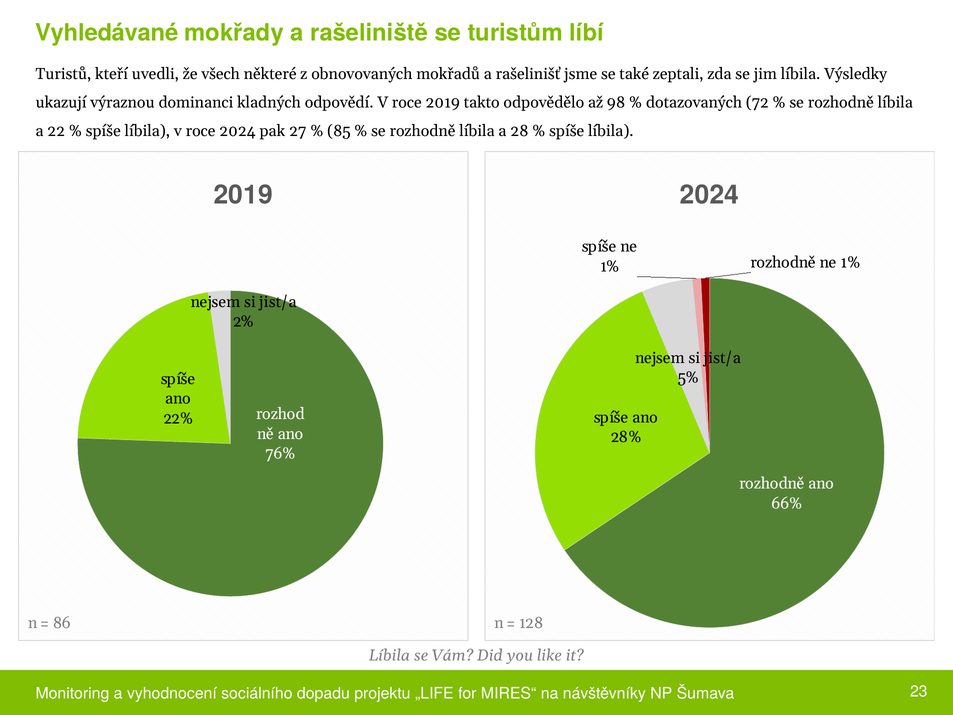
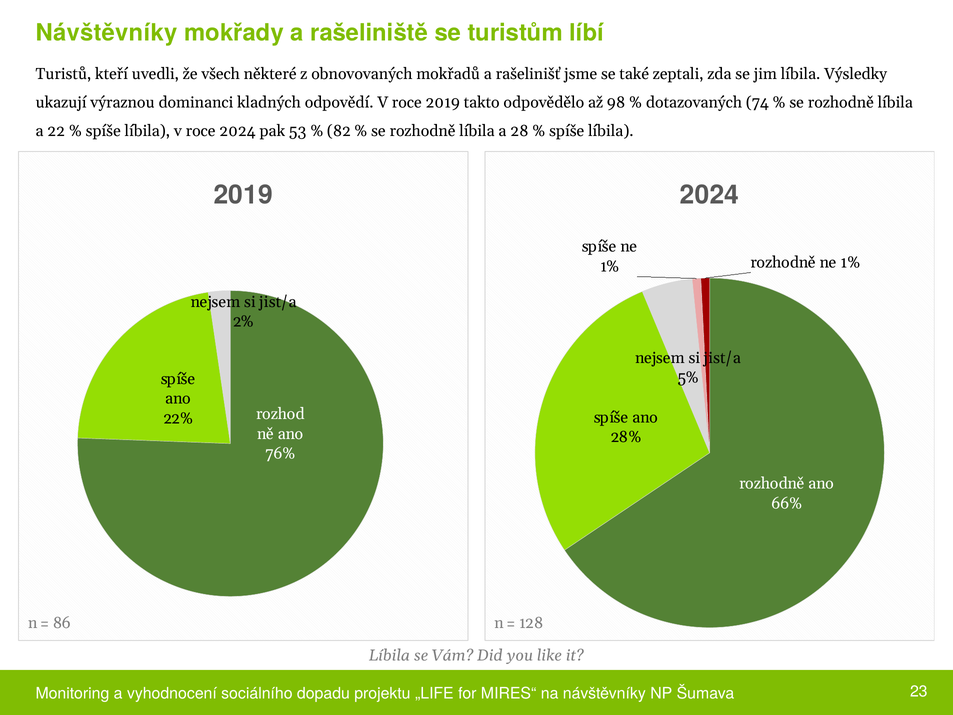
Vyhledávané at (107, 33): Vyhledávané -> Návštěvníky
72: 72 -> 74
27: 27 -> 53
85: 85 -> 82
